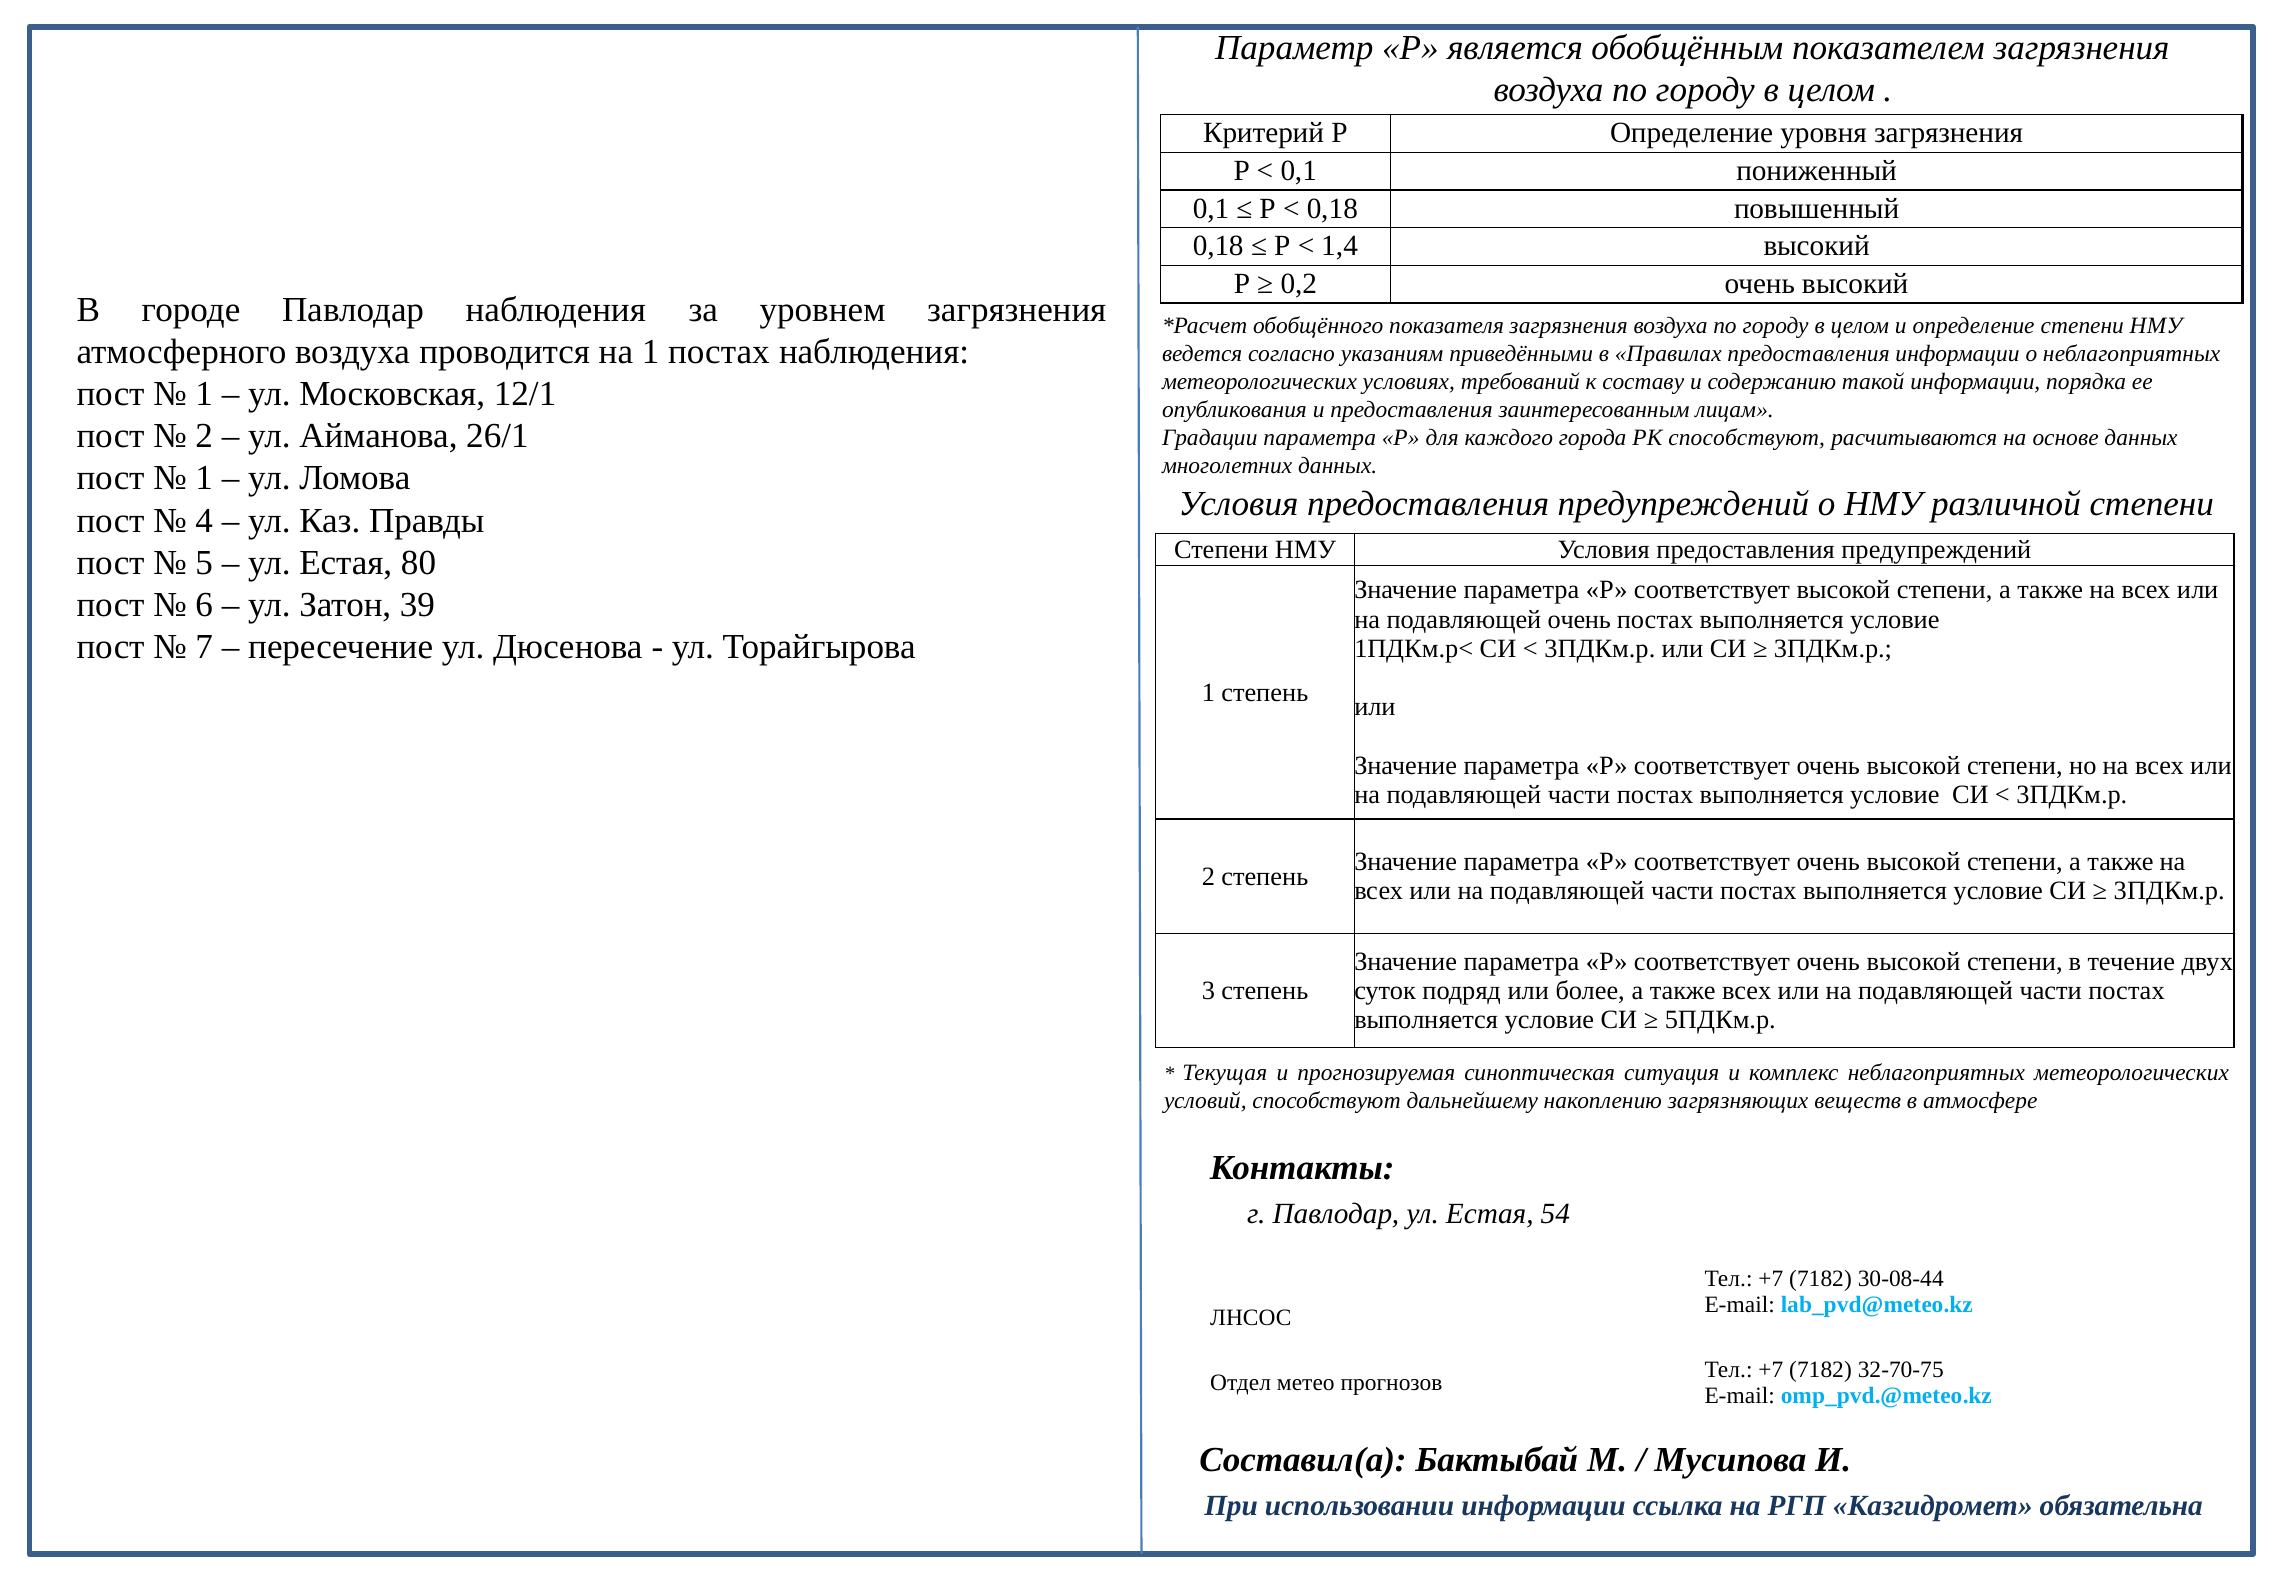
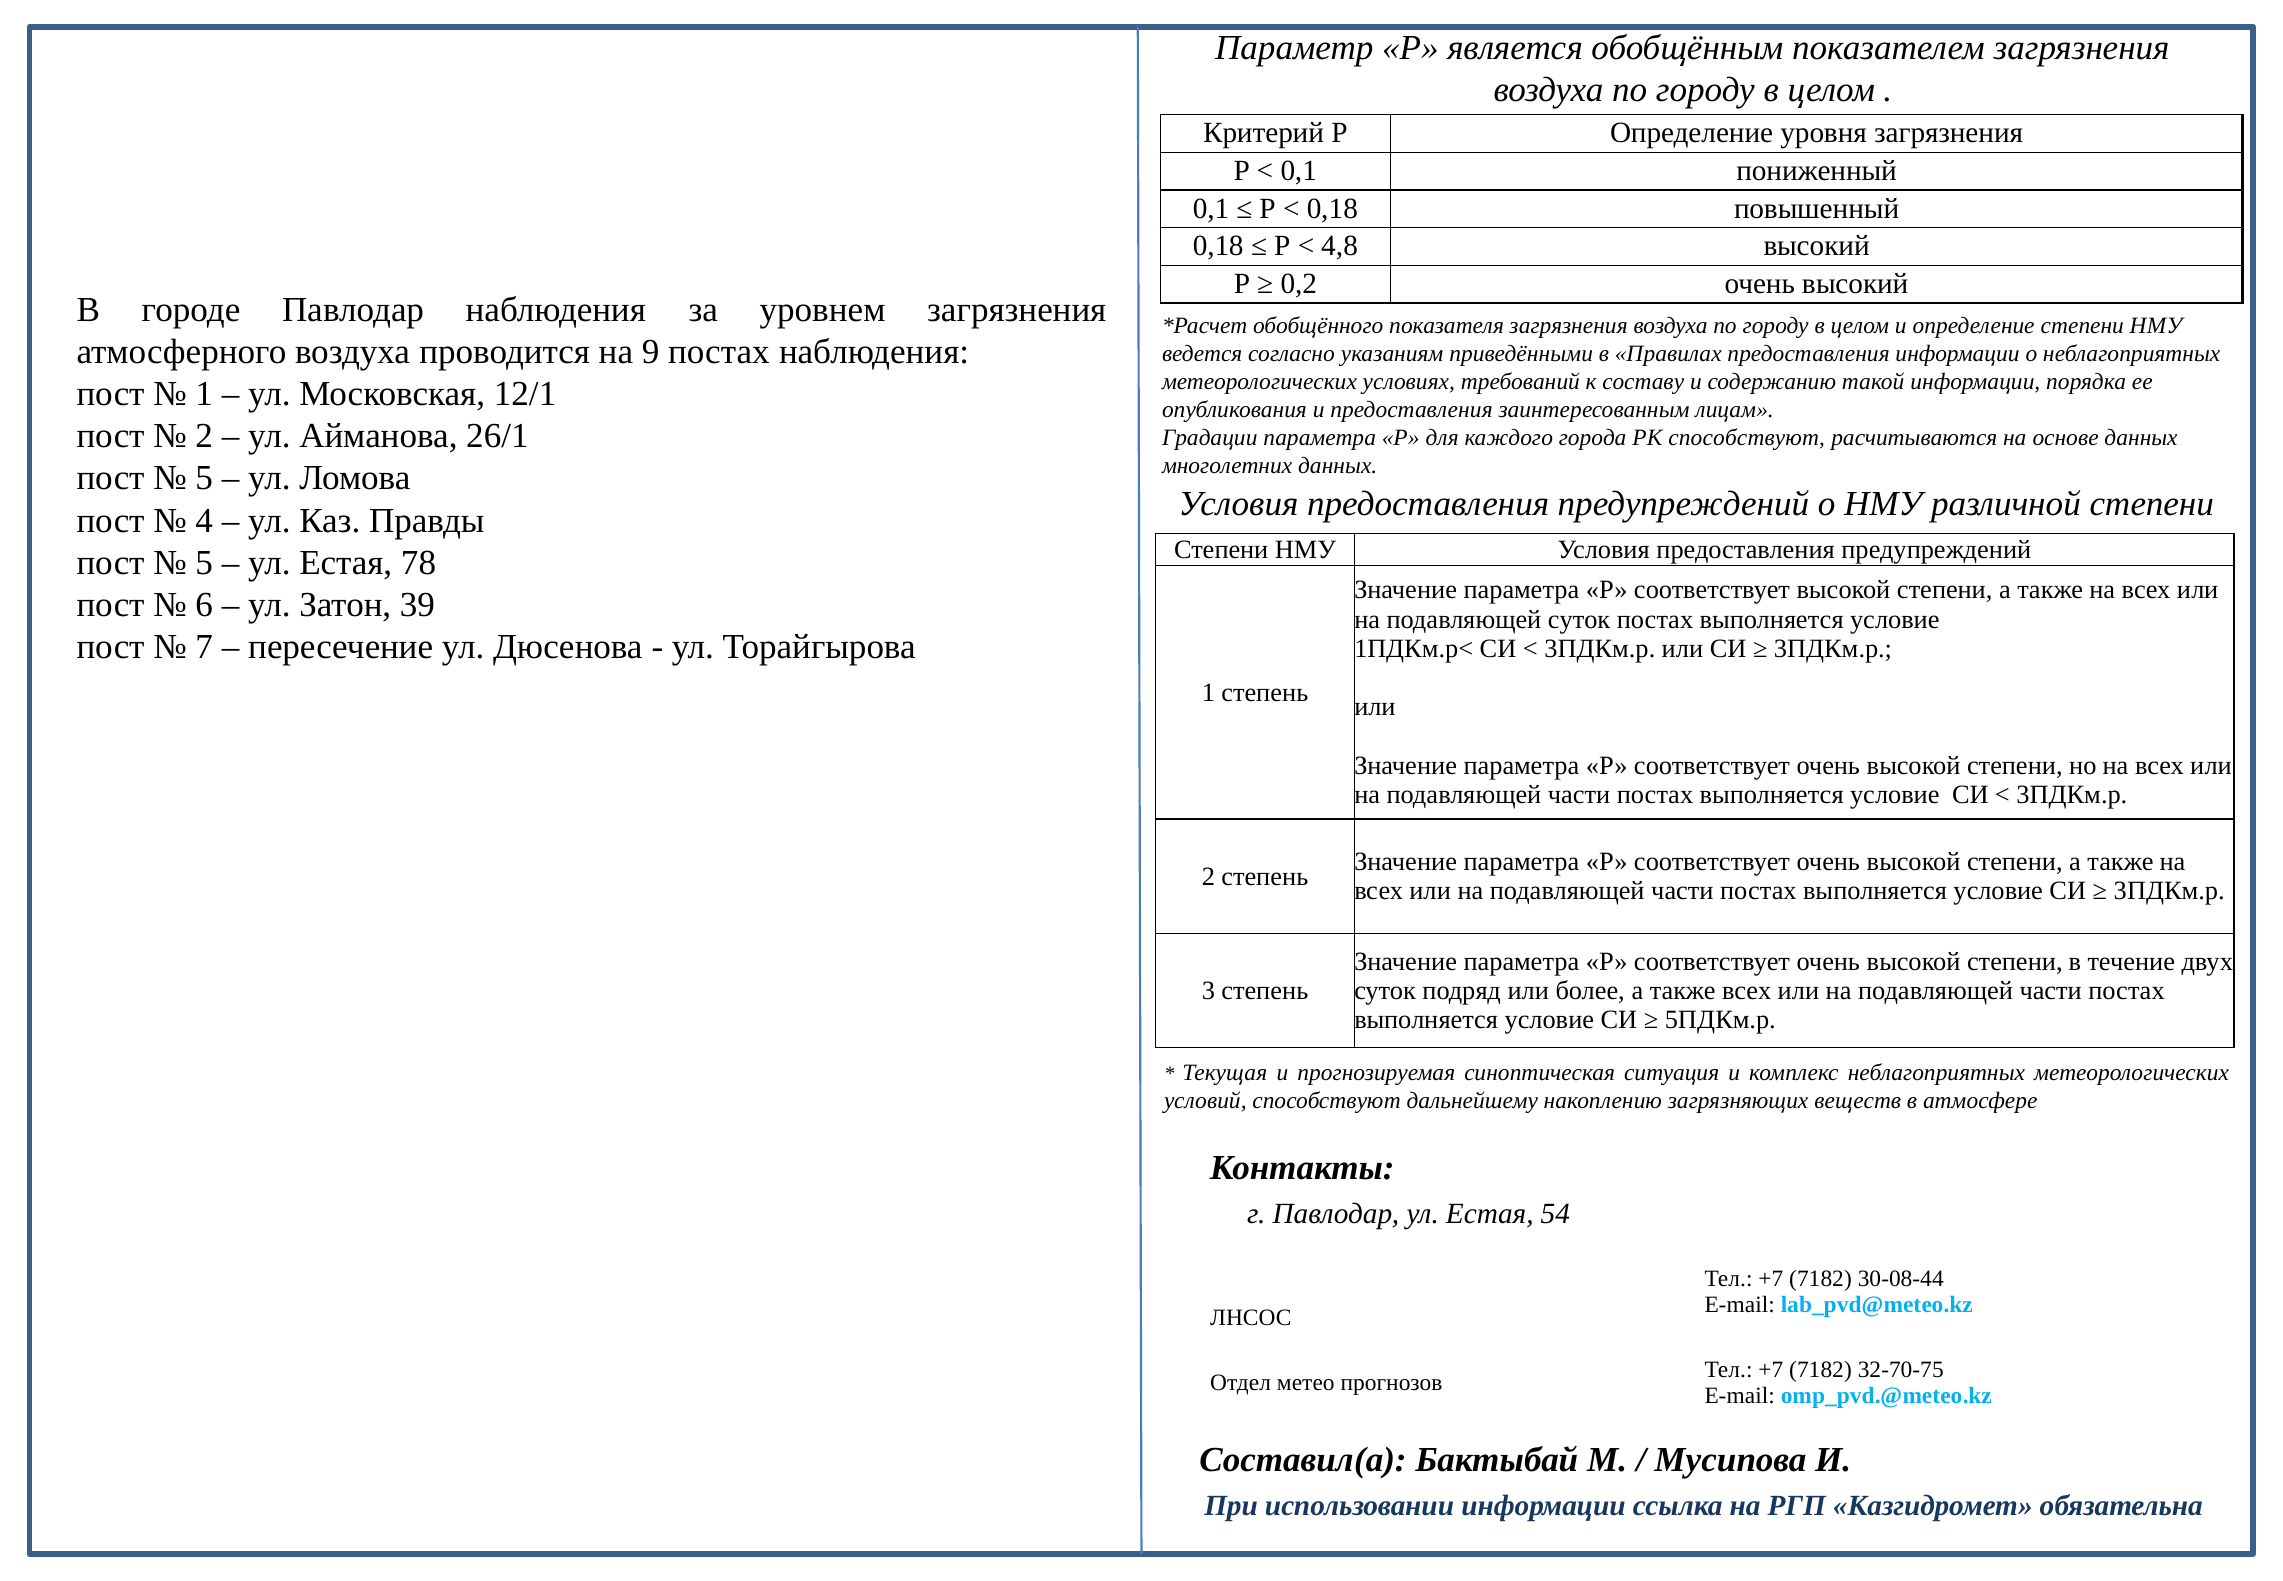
1,4: 1,4 -> 4,8
на 1: 1 -> 9
1 at (204, 478): 1 -> 5
80: 80 -> 78
подавляющей очень: очень -> суток
